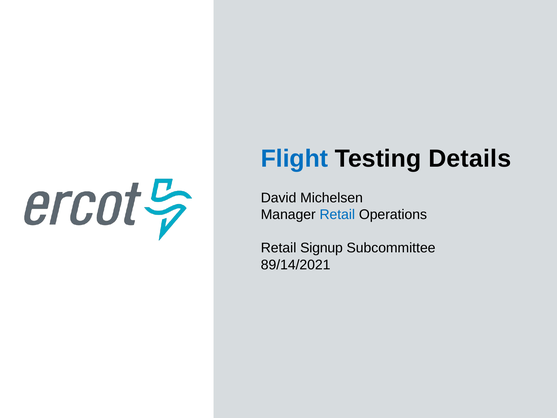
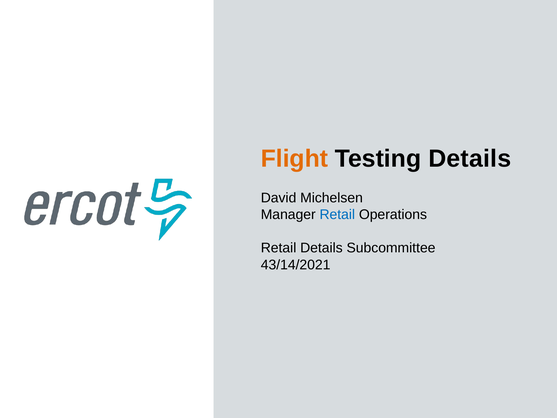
Flight colour: blue -> orange
Retail Signup: Signup -> Details
89/14/2021: 89/14/2021 -> 43/14/2021
